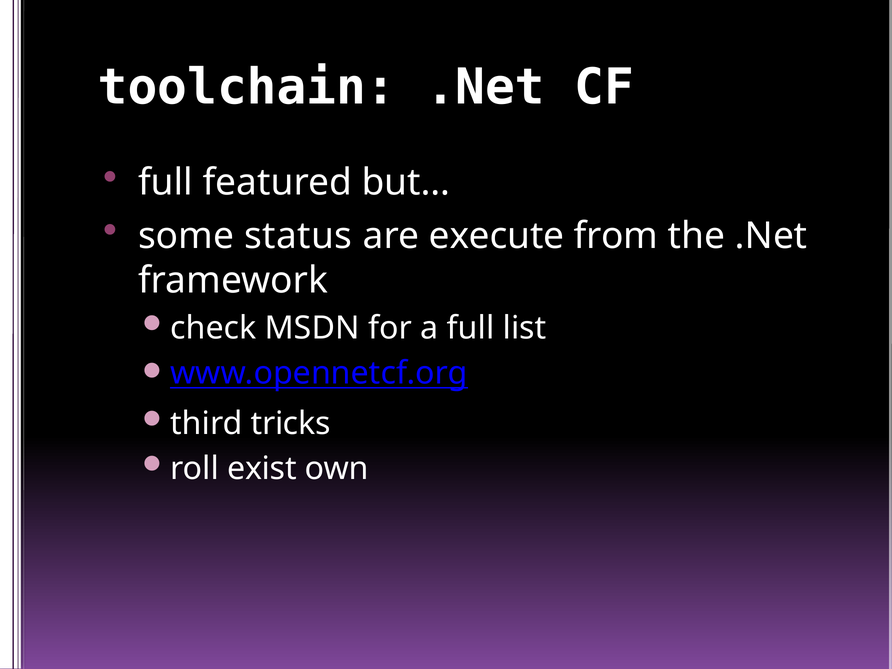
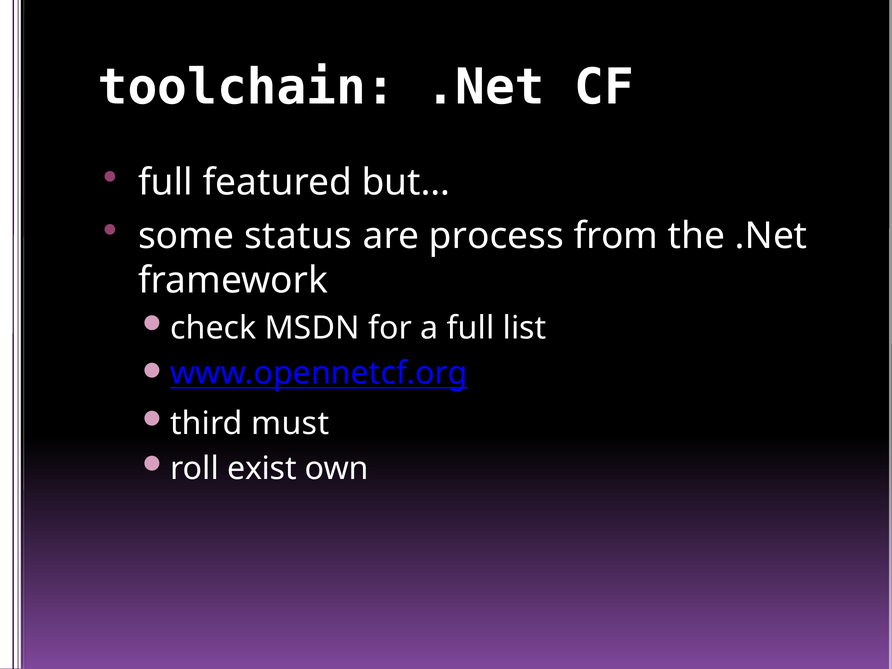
execute: execute -> process
tricks: tricks -> must
